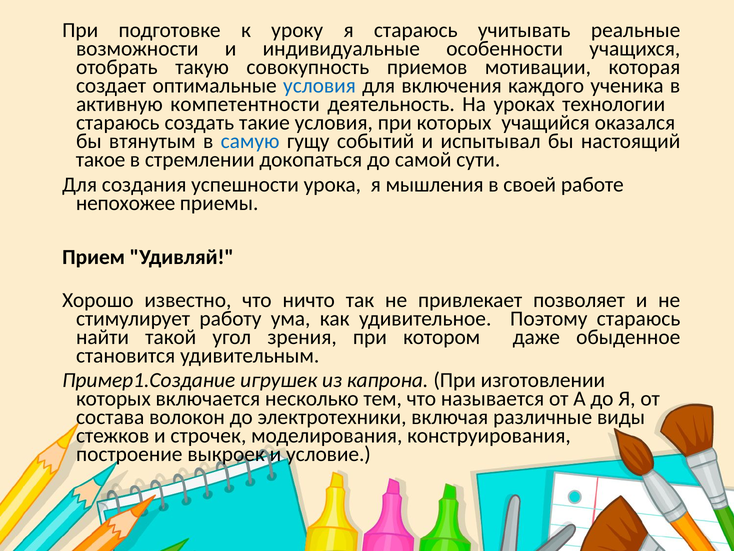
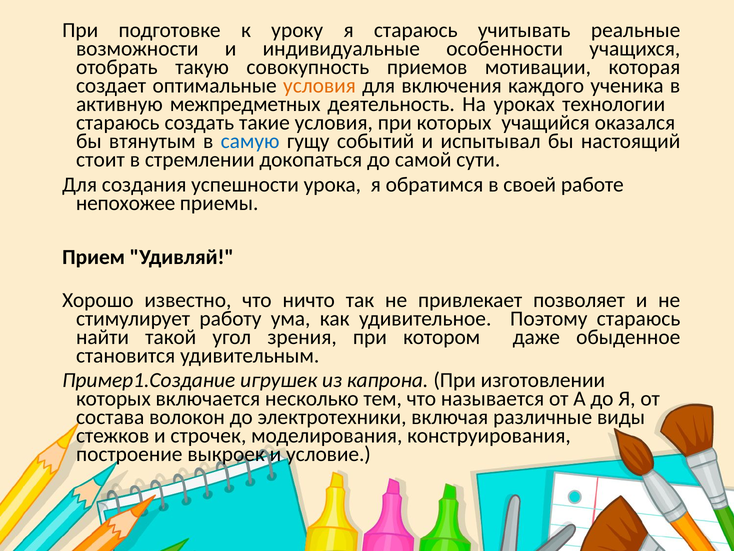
условия at (319, 86) colour: blue -> orange
компетентности: компетентности -> межпредметных
такое: такое -> стоит
мышления: мышления -> обратимся
